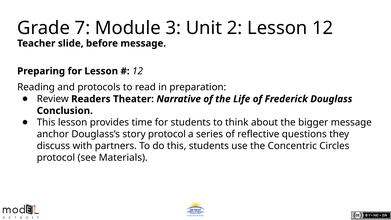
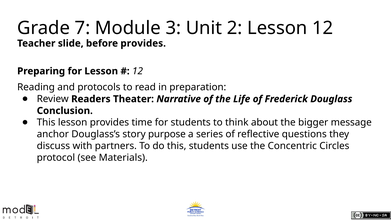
before message: message -> provides
story protocol: protocol -> purpose
